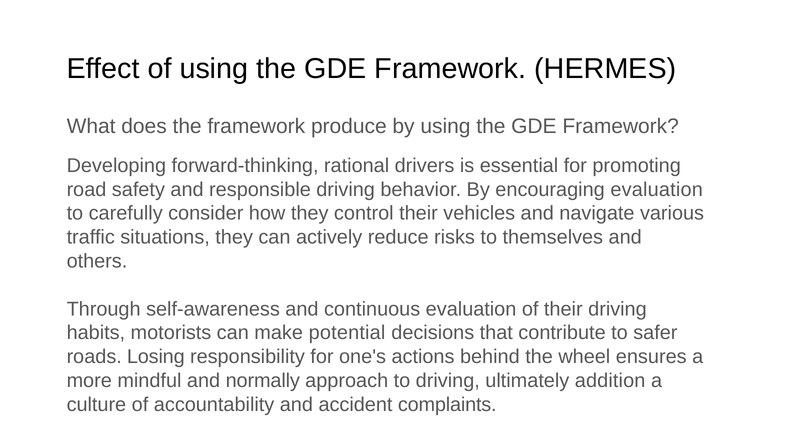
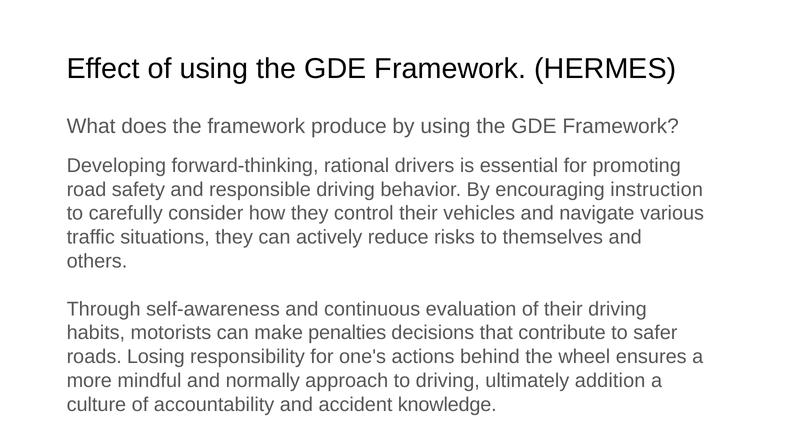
encouraging evaluation: evaluation -> instruction
potential: potential -> penalties
complaints: complaints -> knowledge
